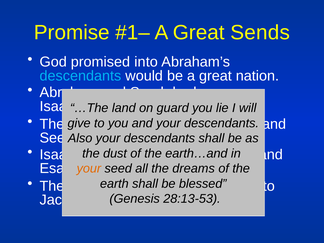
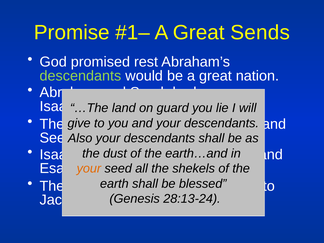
into: into -> rest
descendants at (81, 76) colour: light blue -> light green
dreams: dreams -> shekels
28:13-53: 28:13-53 -> 28:13-24
